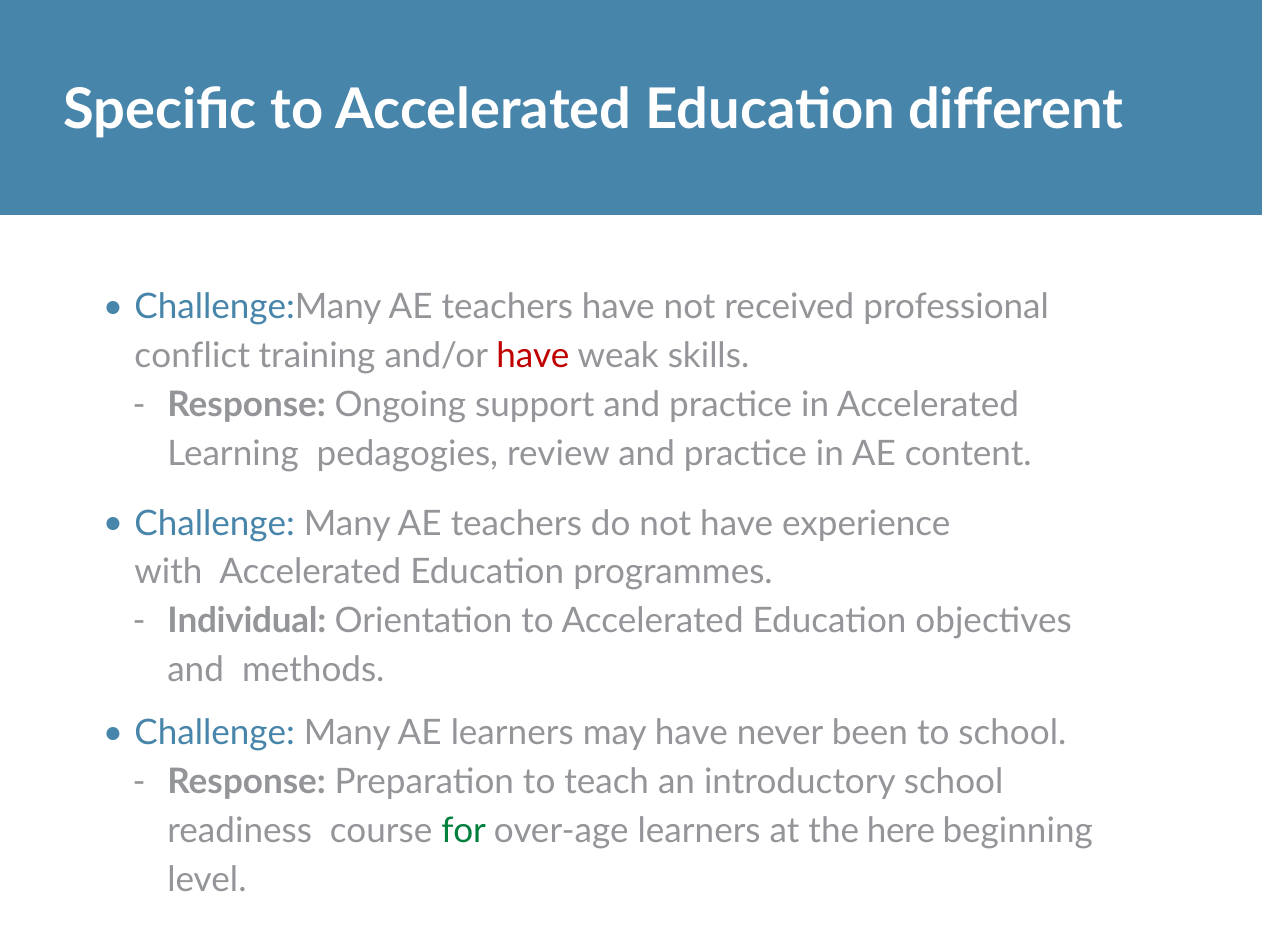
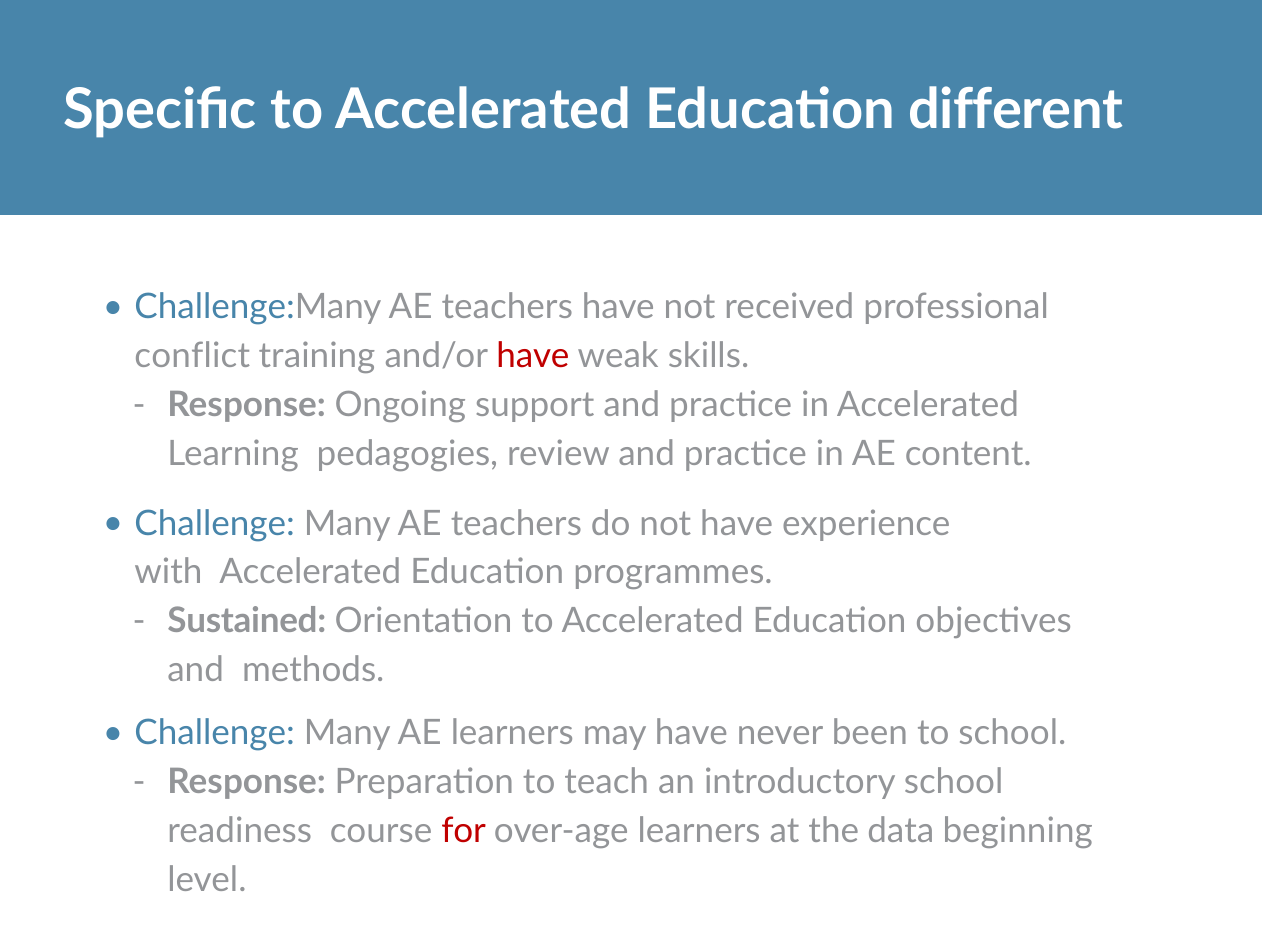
Individual: Individual -> Sustained
for colour: green -> red
here: here -> data
